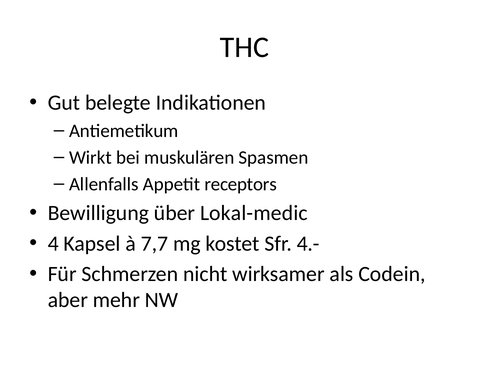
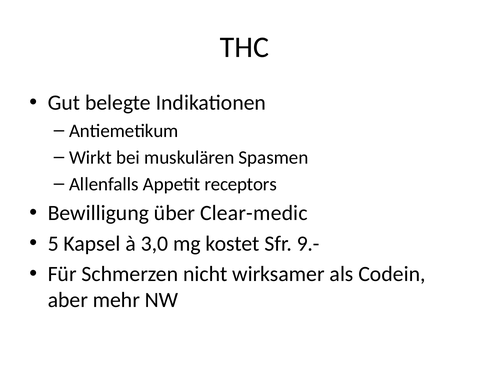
Lokal-medic: Lokal-medic -> Clear-medic
4: 4 -> 5
7,7: 7,7 -> 3,0
4.-: 4.- -> 9.-
